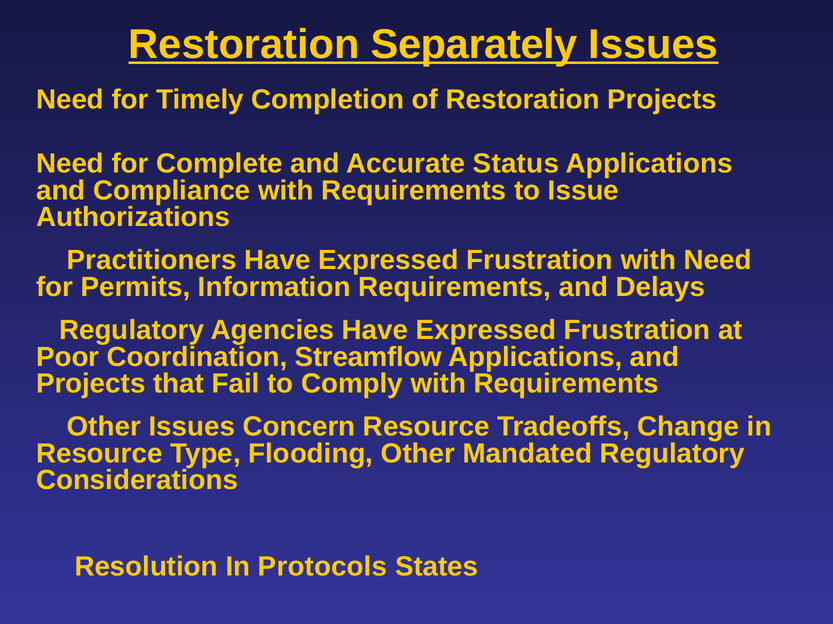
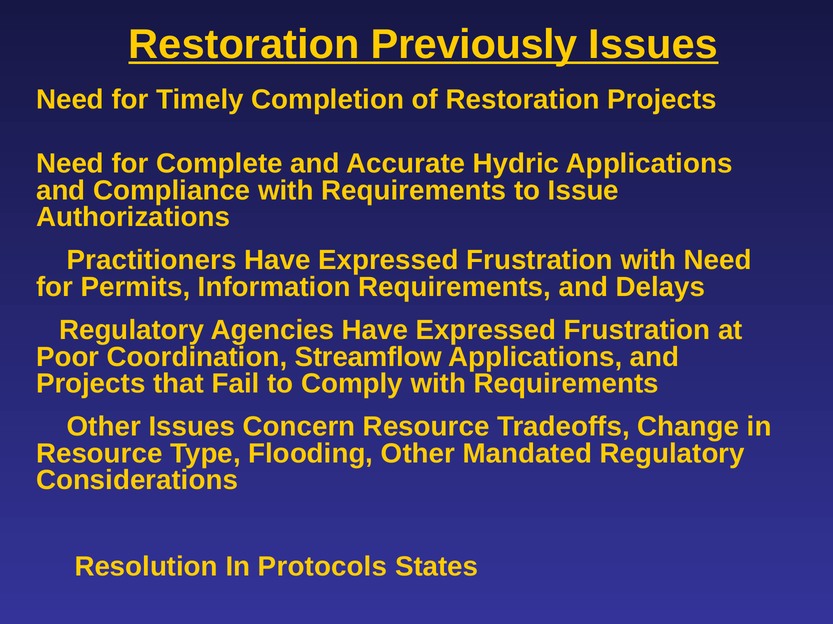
Separately: Separately -> Previously
Status: Status -> Hydric
